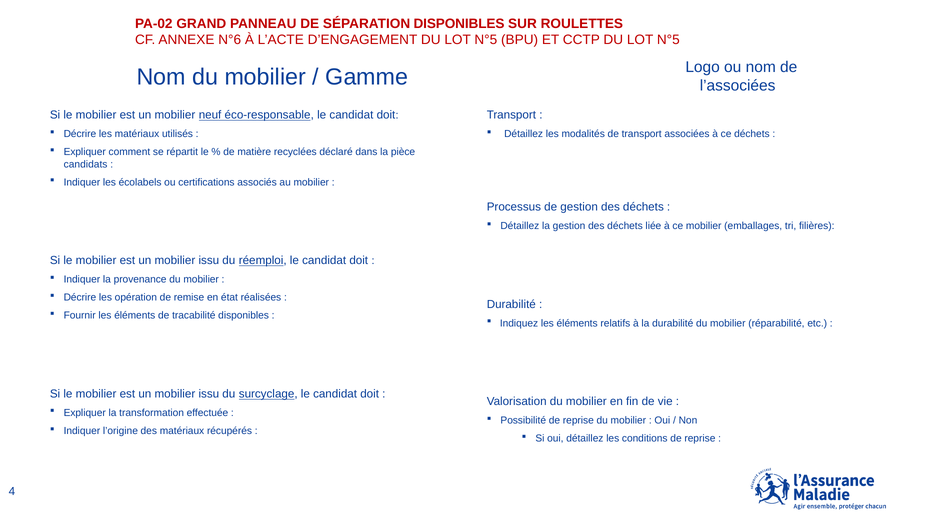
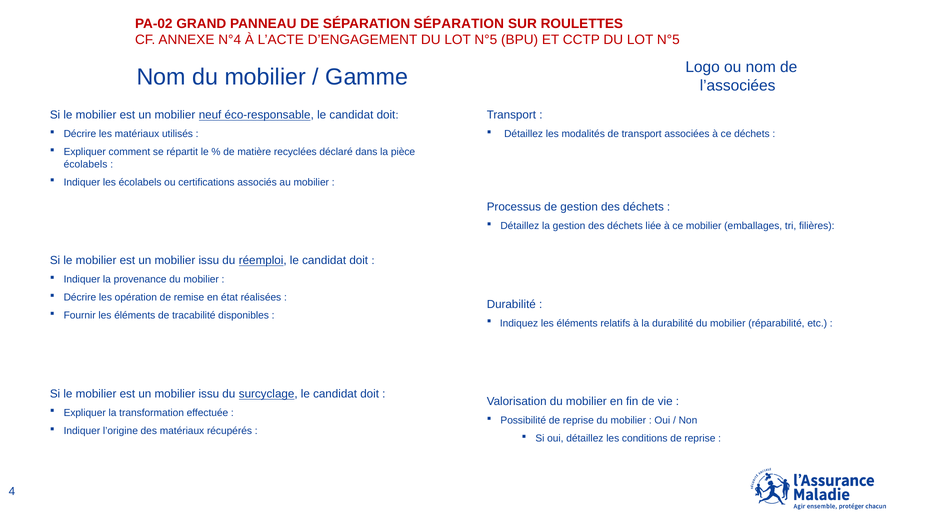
SÉPARATION DISPONIBLES: DISPONIBLES -> SÉPARATION
N°6: N°6 -> N°4
candidats at (86, 164): candidats -> écolabels
